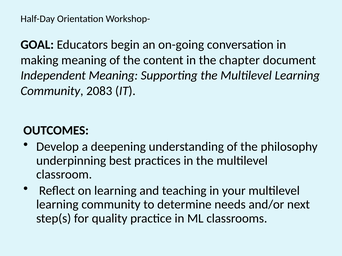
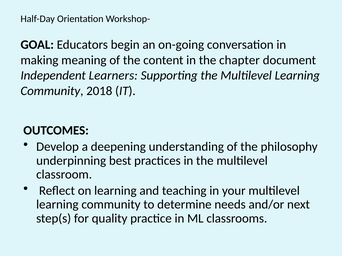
Independent Meaning: Meaning -> Learners
2083: 2083 -> 2018
